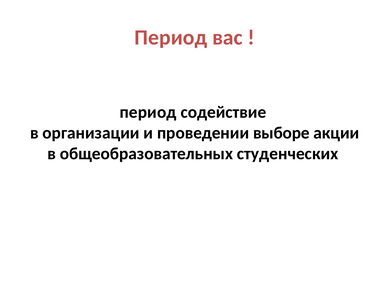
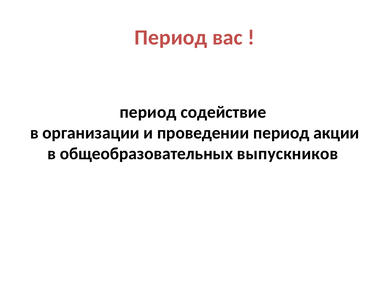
проведении выборе: выборе -> период
студенческих: студенческих -> выпускников
